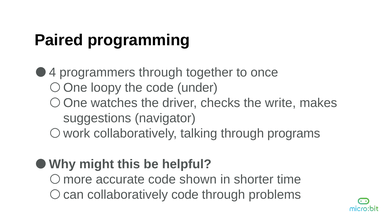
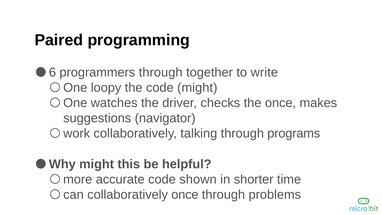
4: 4 -> 6
once: once -> write
code under: under -> might
the write: write -> once
collaboratively code: code -> once
